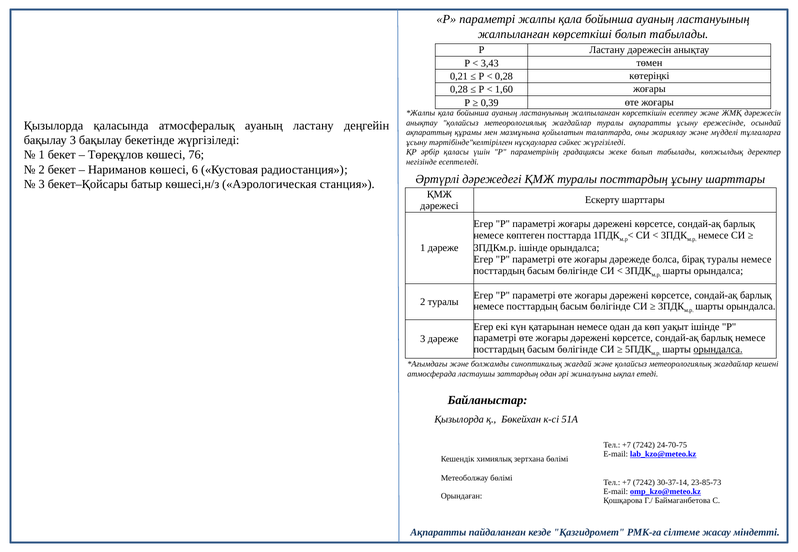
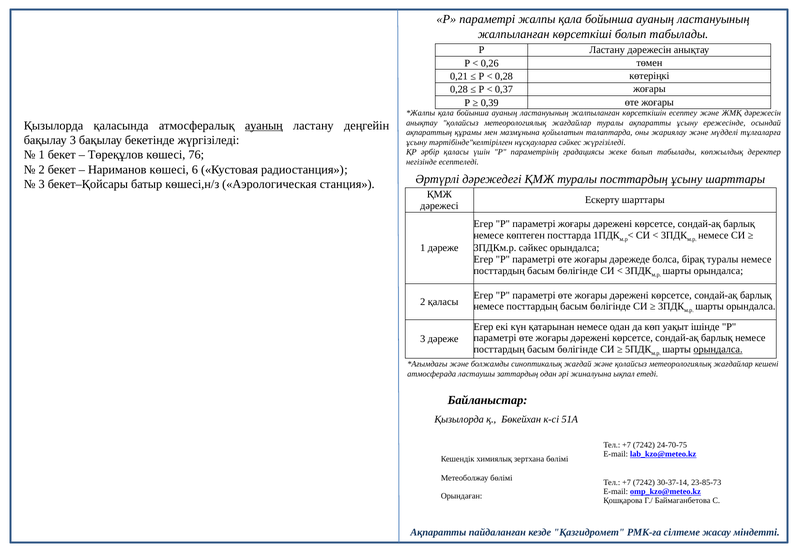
3,43: 3,43 -> 0,26
1,60: 1,60 -> 0,37
ауаның at (264, 126) underline: none -> present
3ПДКм.р ішінде: ішінде -> сәйкес
2 туралы: туралы -> қаласы
